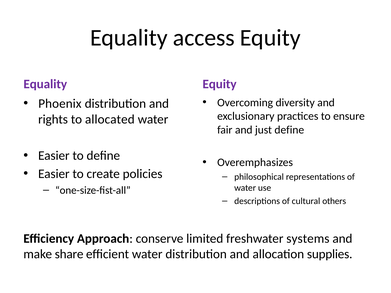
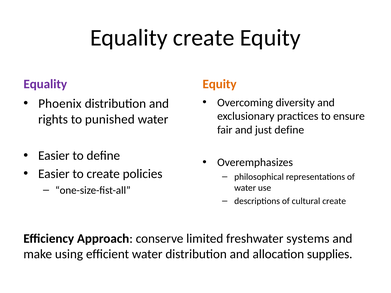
Equality access: access -> create
Equity at (220, 84) colour: purple -> orange
allocated: allocated -> punished
cultural others: others -> create
share: share -> using
